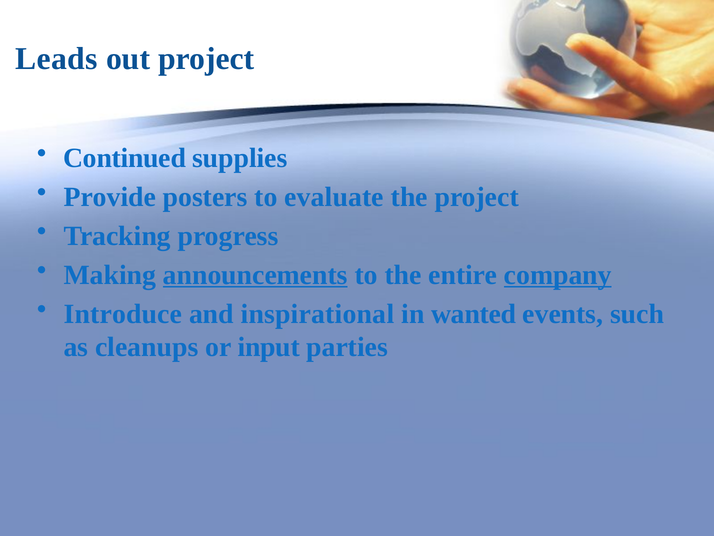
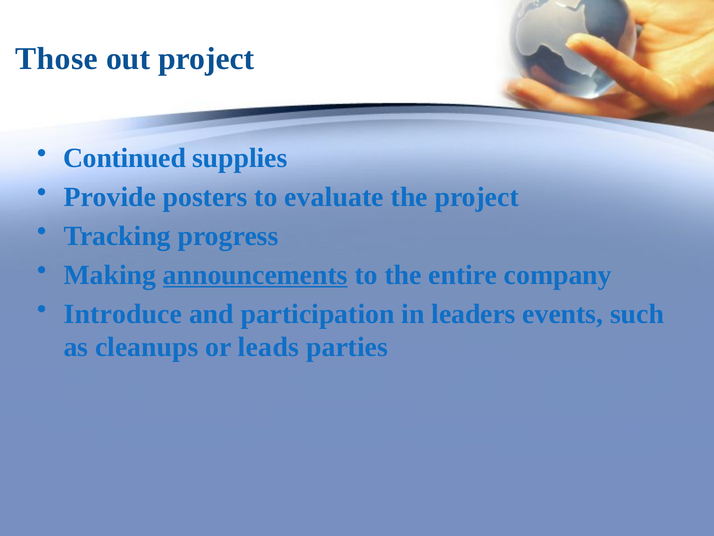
Leads: Leads -> Those
company underline: present -> none
inspirational: inspirational -> participation
wanted: wanted -> leaders
input: input -> leads
